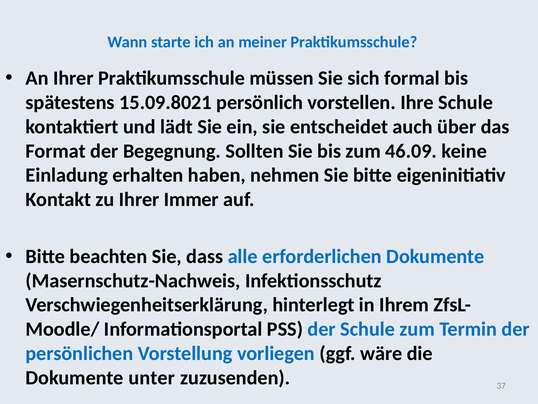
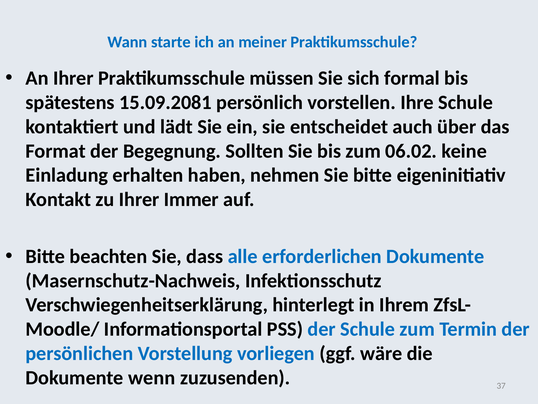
15.09.8021: 15.09.8021 -> 15.09.2081
46.09: 46.09 -> 06.02
unter: unter -> wenn
